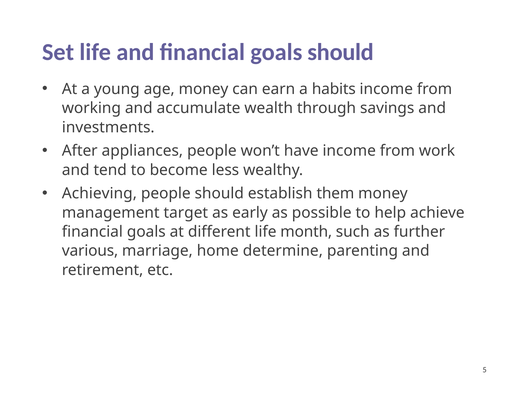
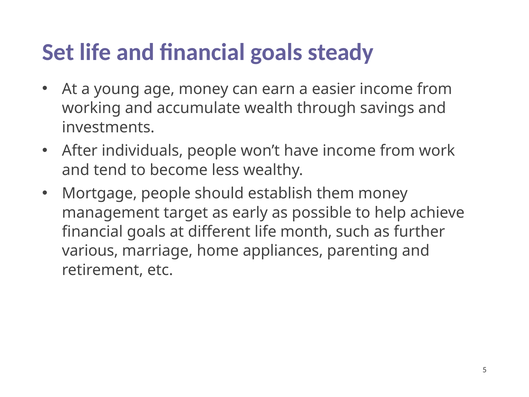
goals should: should -> steady
habits: habits -> easier
appliances: appliances -> individuals
Achieving: Achieving -> Mortgage
determine: determine -> appliances
